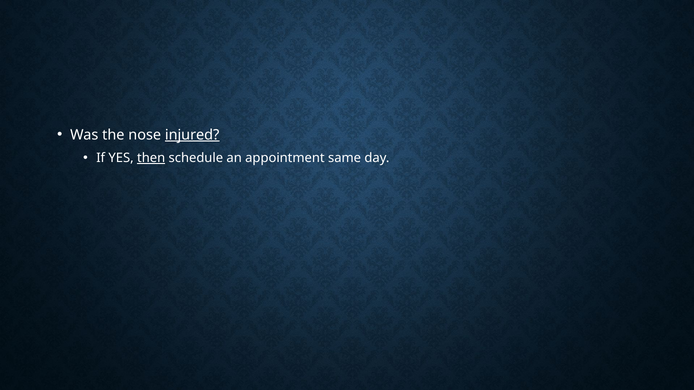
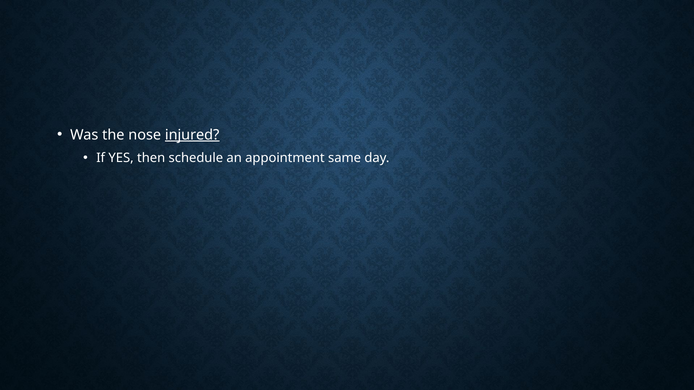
then underline: present -> none
